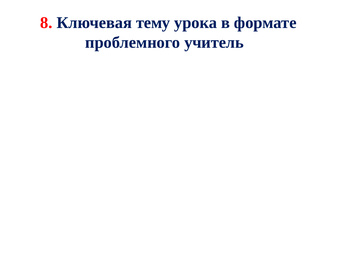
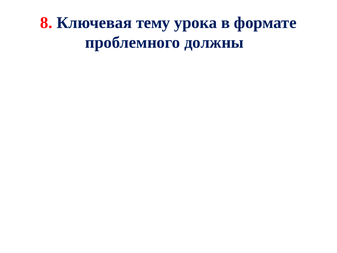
учитель: учитель -> должны
